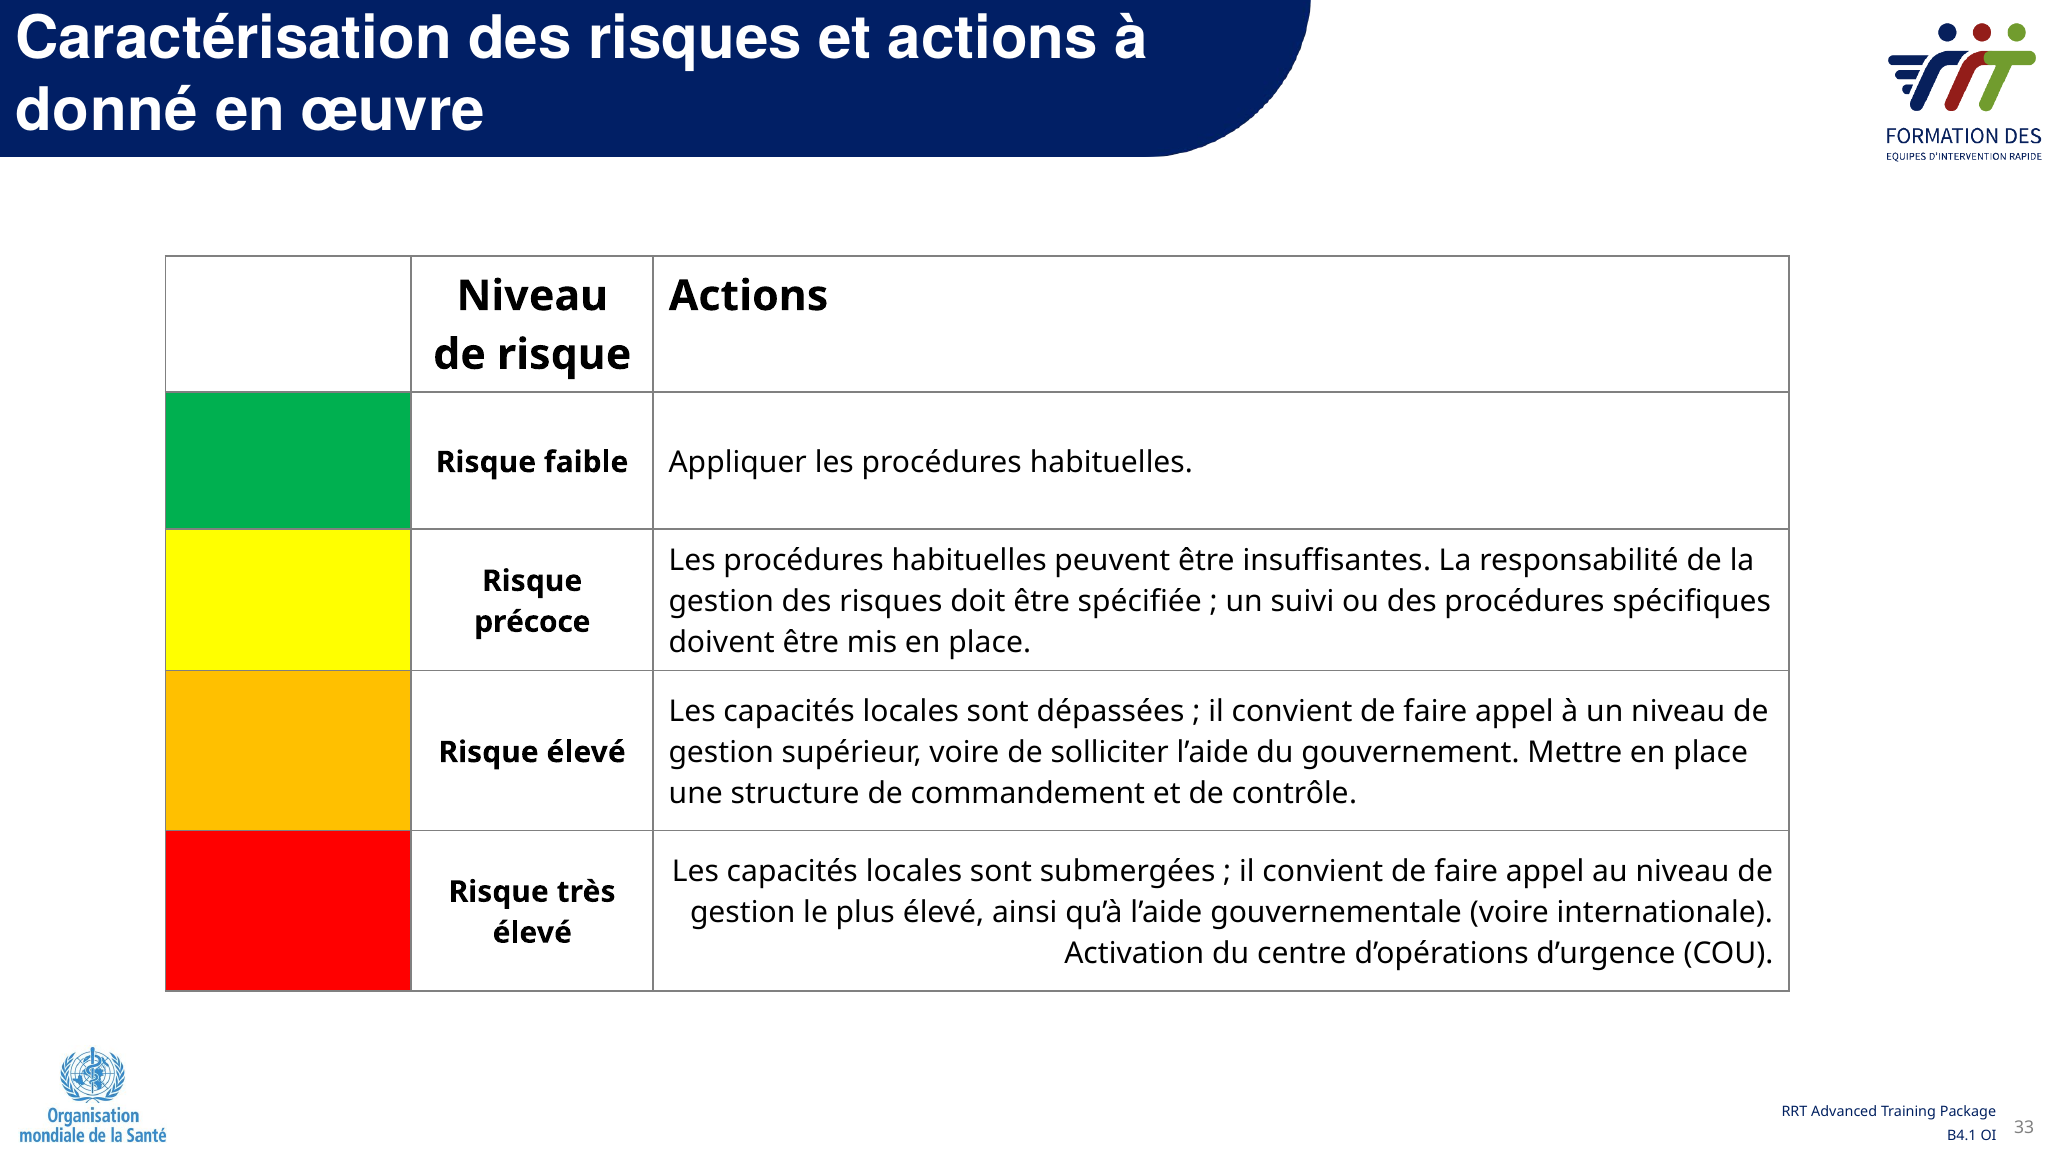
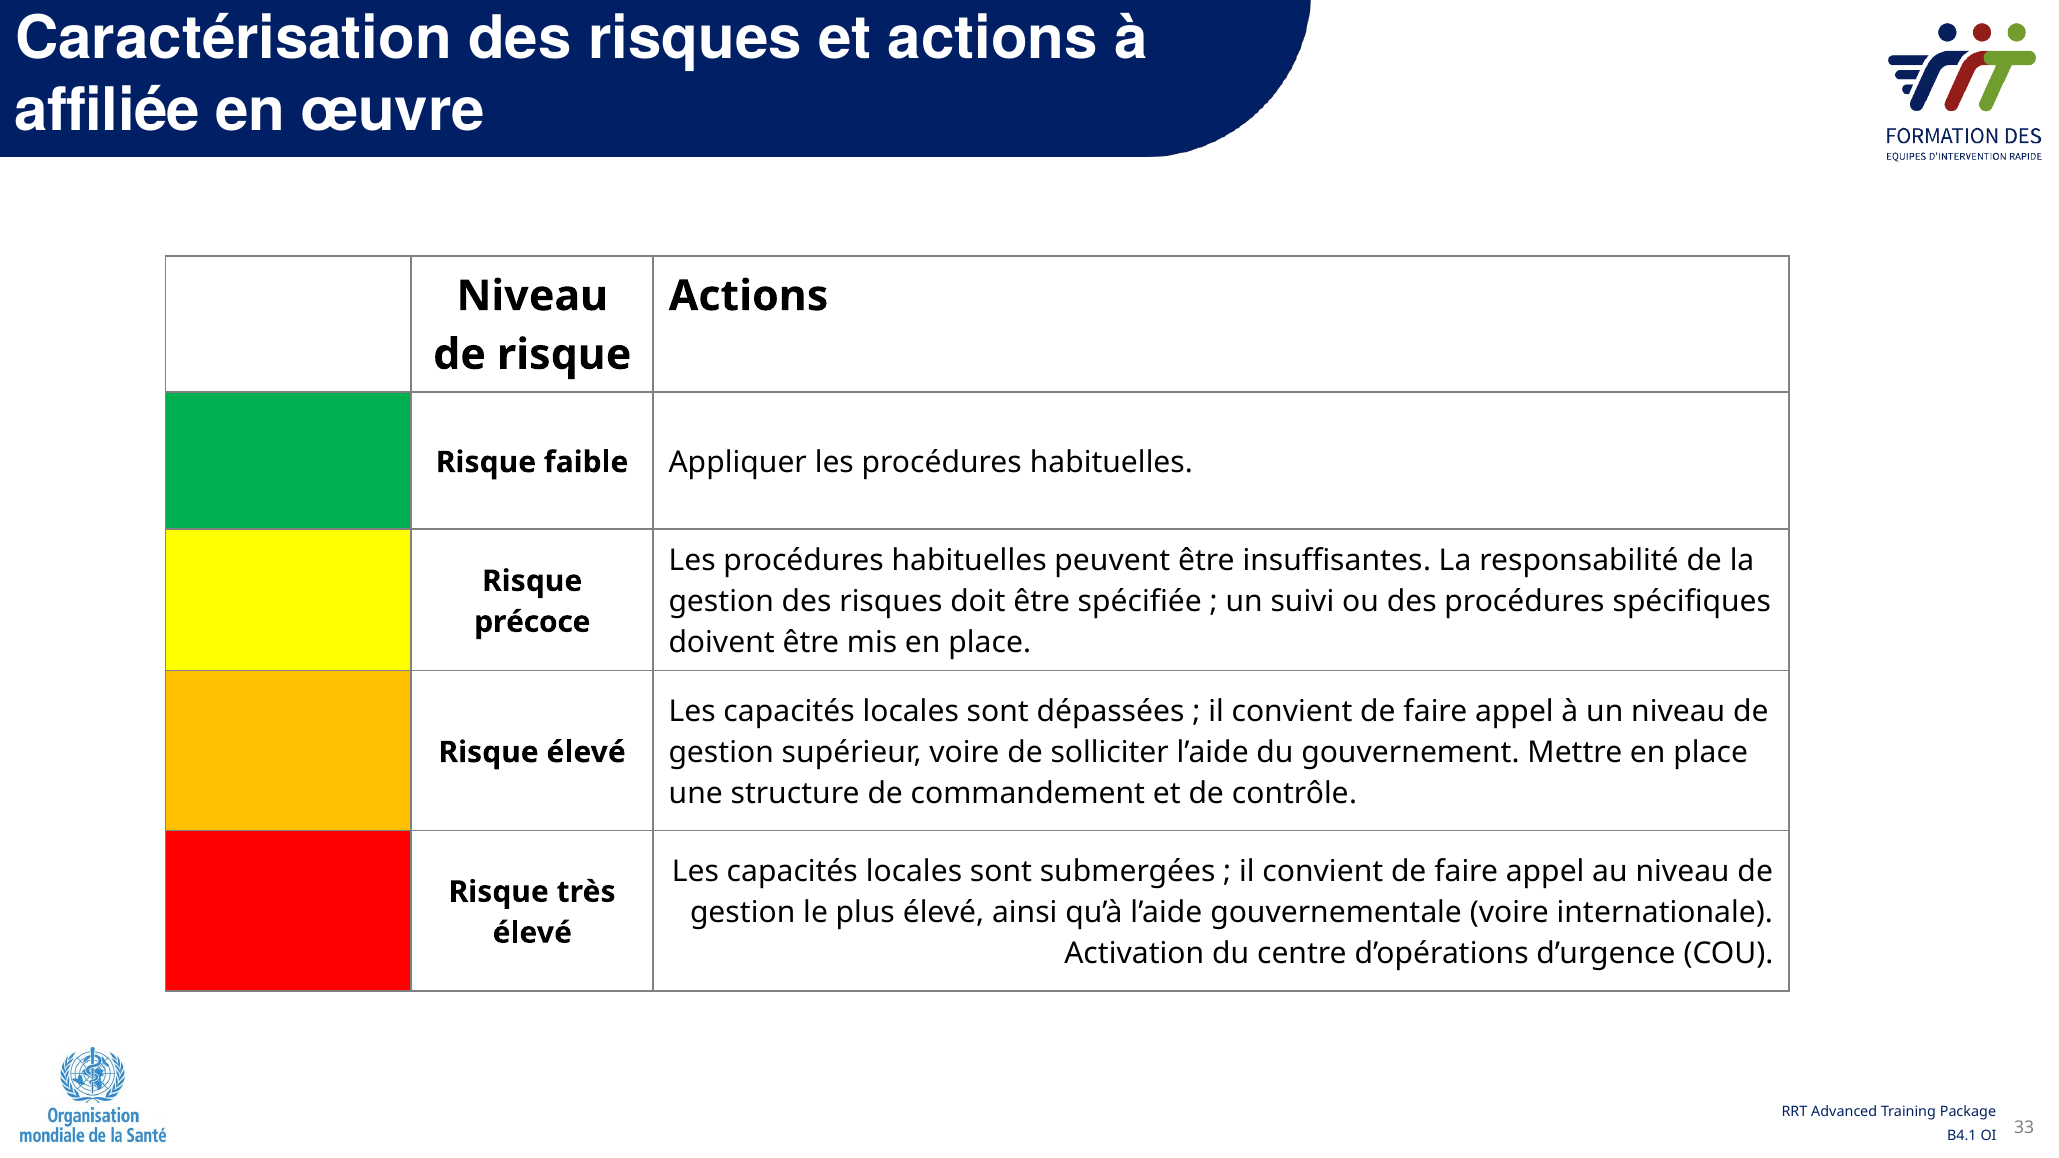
donné: donné -> affiliée
